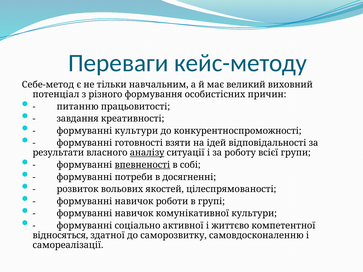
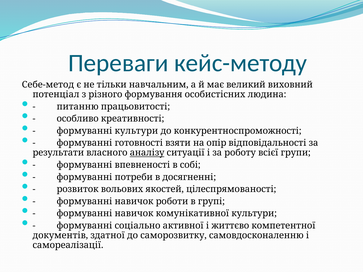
причин: причин -> людина
завдання: завдання -> особливо
ідей: ідей -> опір
впевненості underline: present -> none
відносяться: відносяться -> документів
